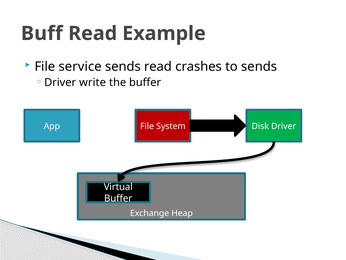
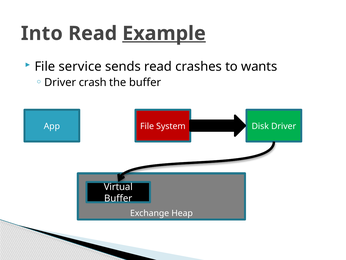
Buff: Buff -> Into
Example underline: none -> present
to sends: sends -> wants
write: write -> crash
